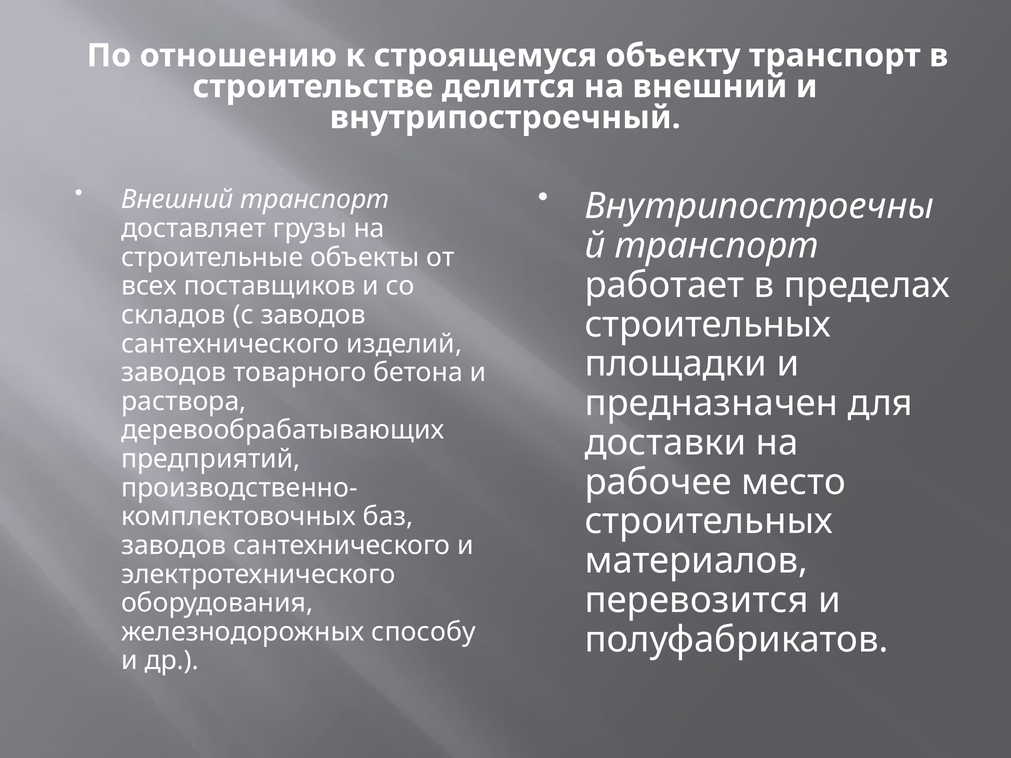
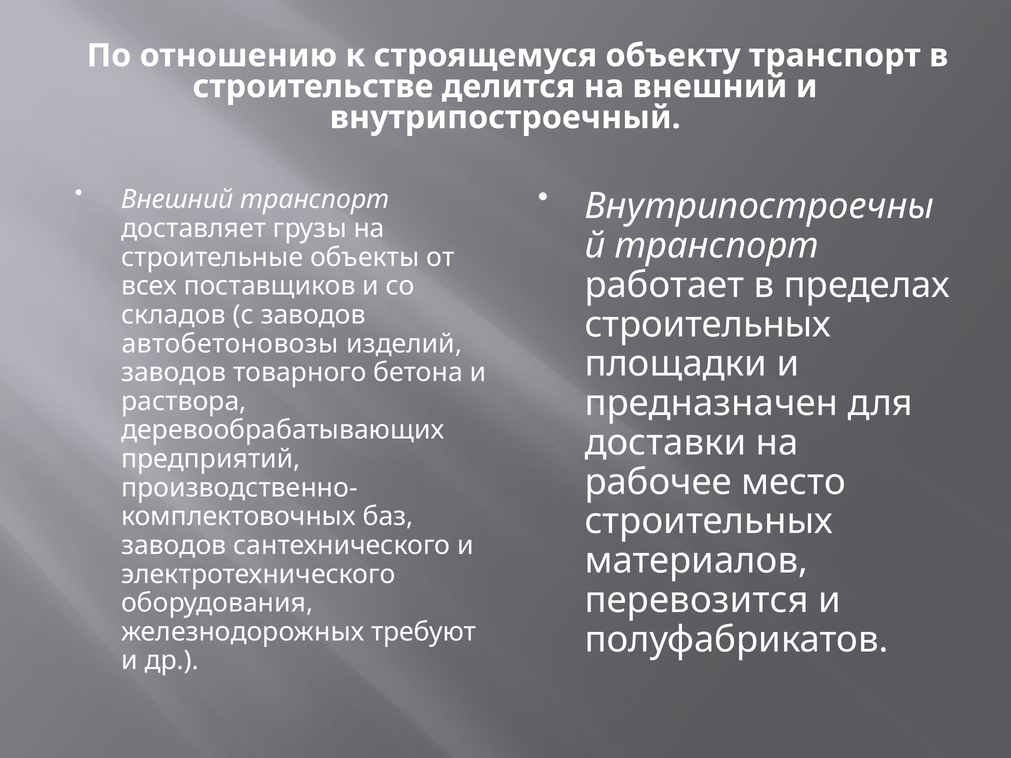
сантехнического at (230, 344): сантехнического -> автобетоновозы
способу: способу -> требуют
